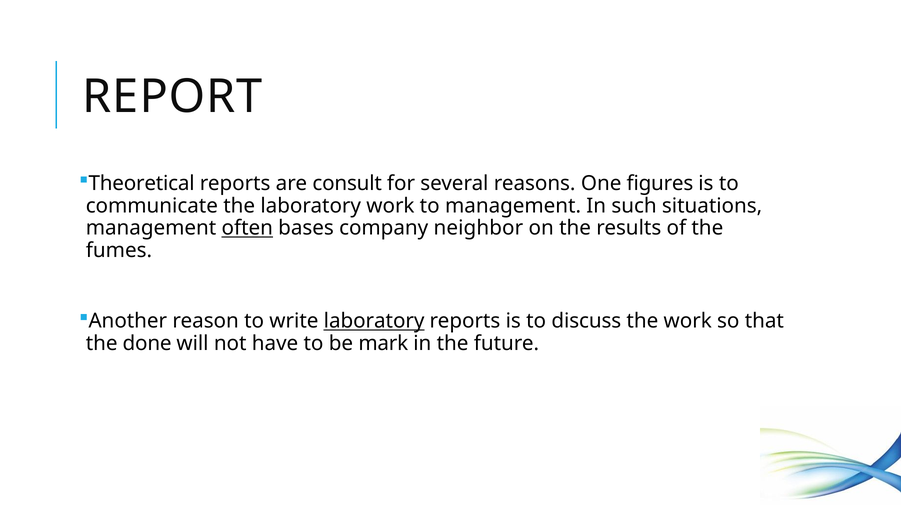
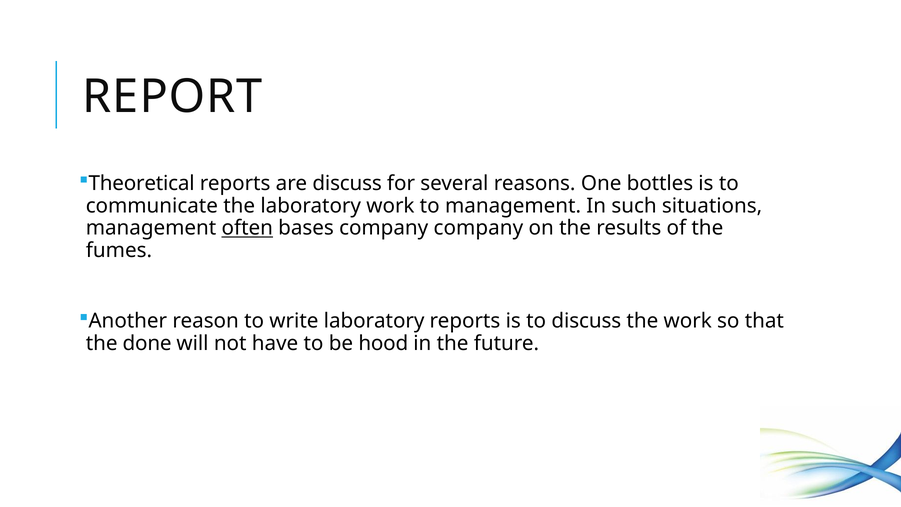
are consult: consult -> discuss
figures: figures -> bottles
company neighbor: neighbor -> company
laboratory at (374, 321) underline: present -> none
mark: mark -> hood
